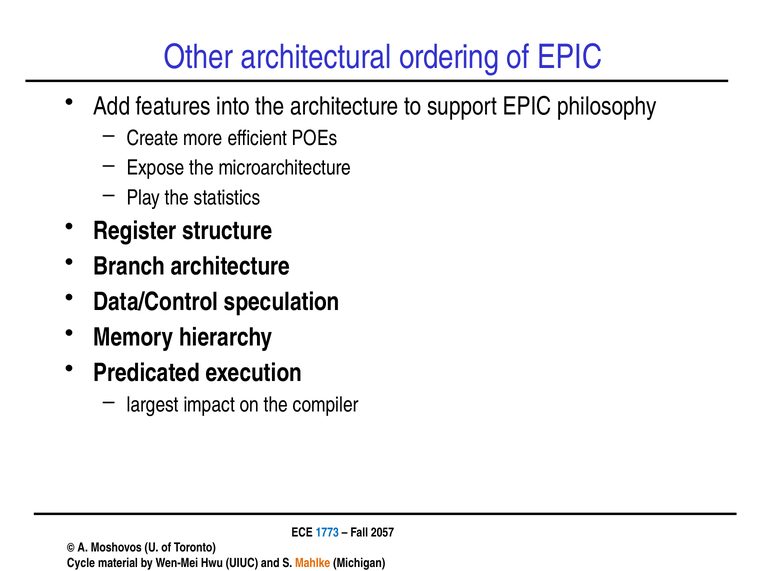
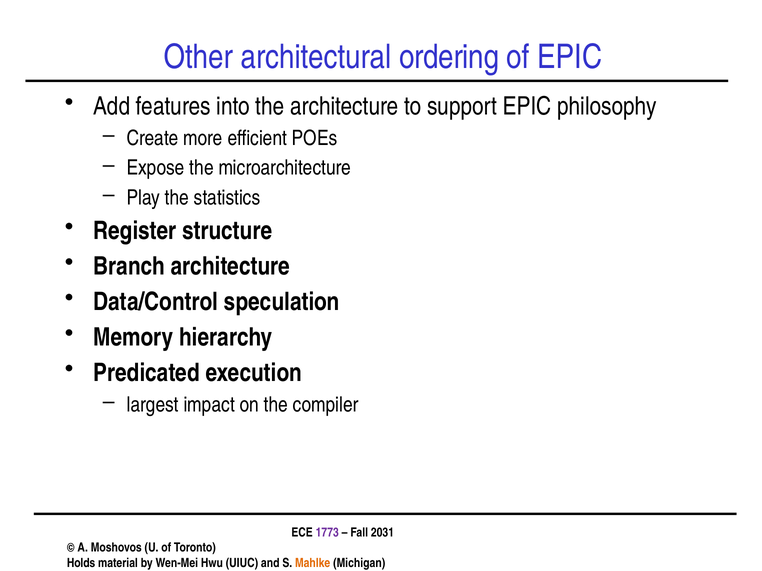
1773 colour: blue -> purple
2057: 2057 -> 2031
Cycle: Cycle -> Holds
